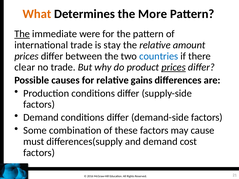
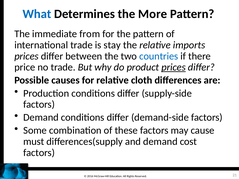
What colour: orange -> blue
The at (22, 34) underline: present -> none
were: were -> from
amount: amount -> imports
clear: clear -> price
gains: gains -> cloth
